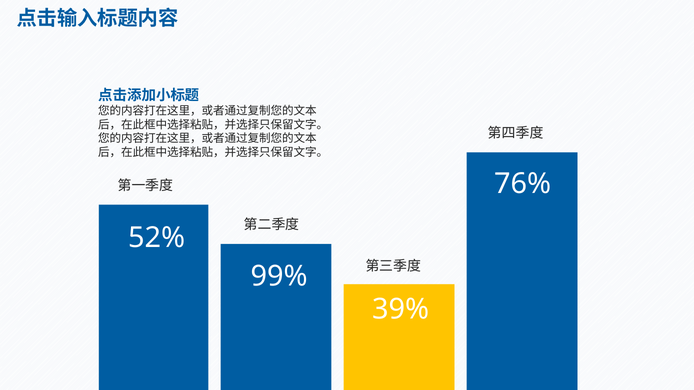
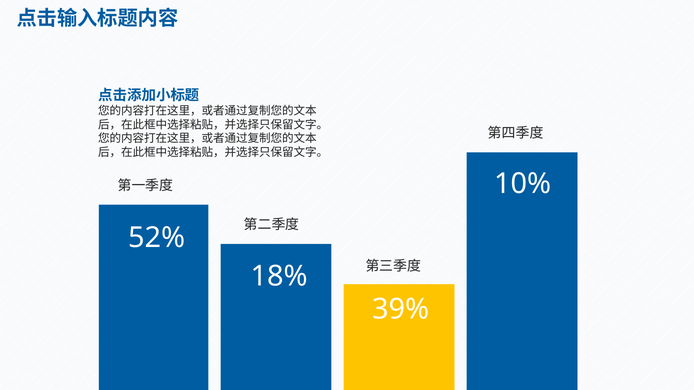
76%: 76% -> 10%
99%: 99% -> 18%
